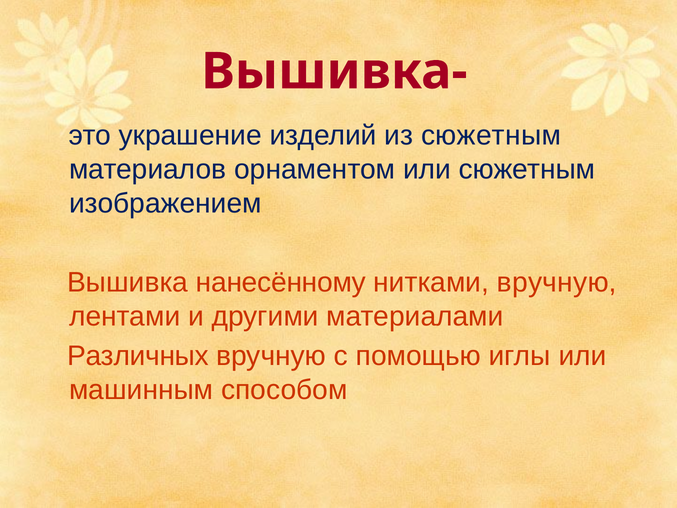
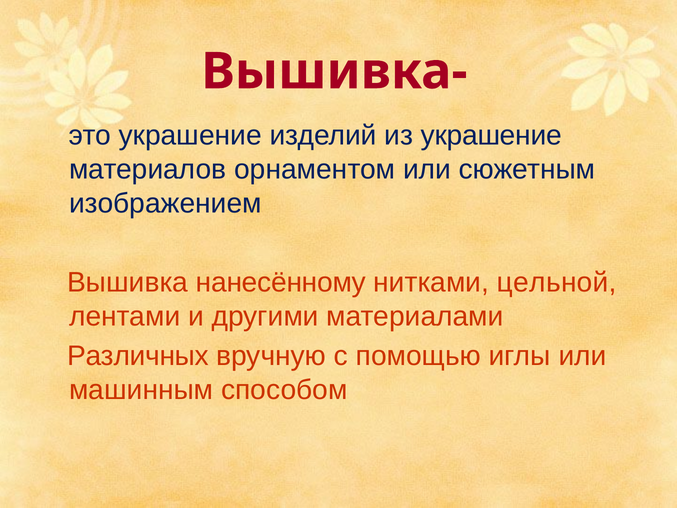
из сюжетным: сюжетным -> украшение
нитками вручную: вручную -> цельной
